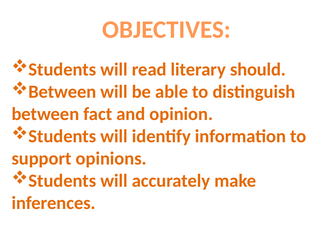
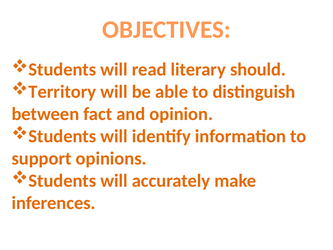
Between at (62, 92): Between -> Territory
